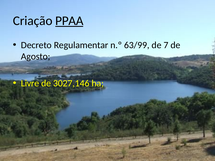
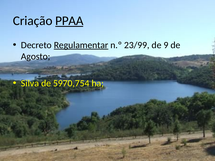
Regulamentar underline: none -> present
63/99: 63/99 -> 23/99
7: 7 -> 9
Livre: Livre -> Silva
3027,146: 3027,146 -> 5970,754
